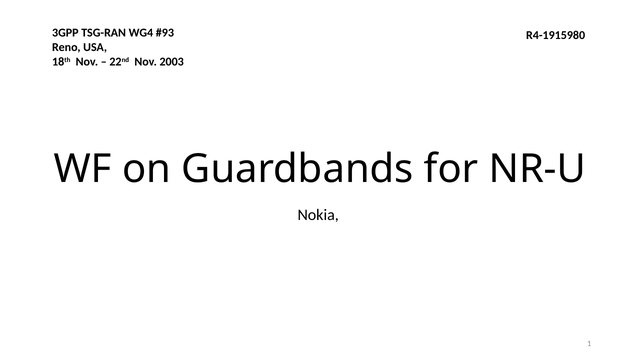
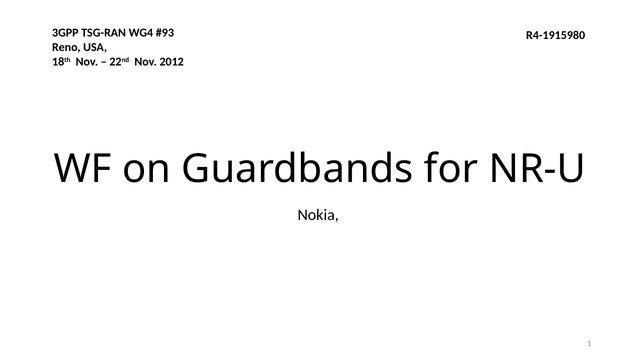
2003: 2003 -> 2012
